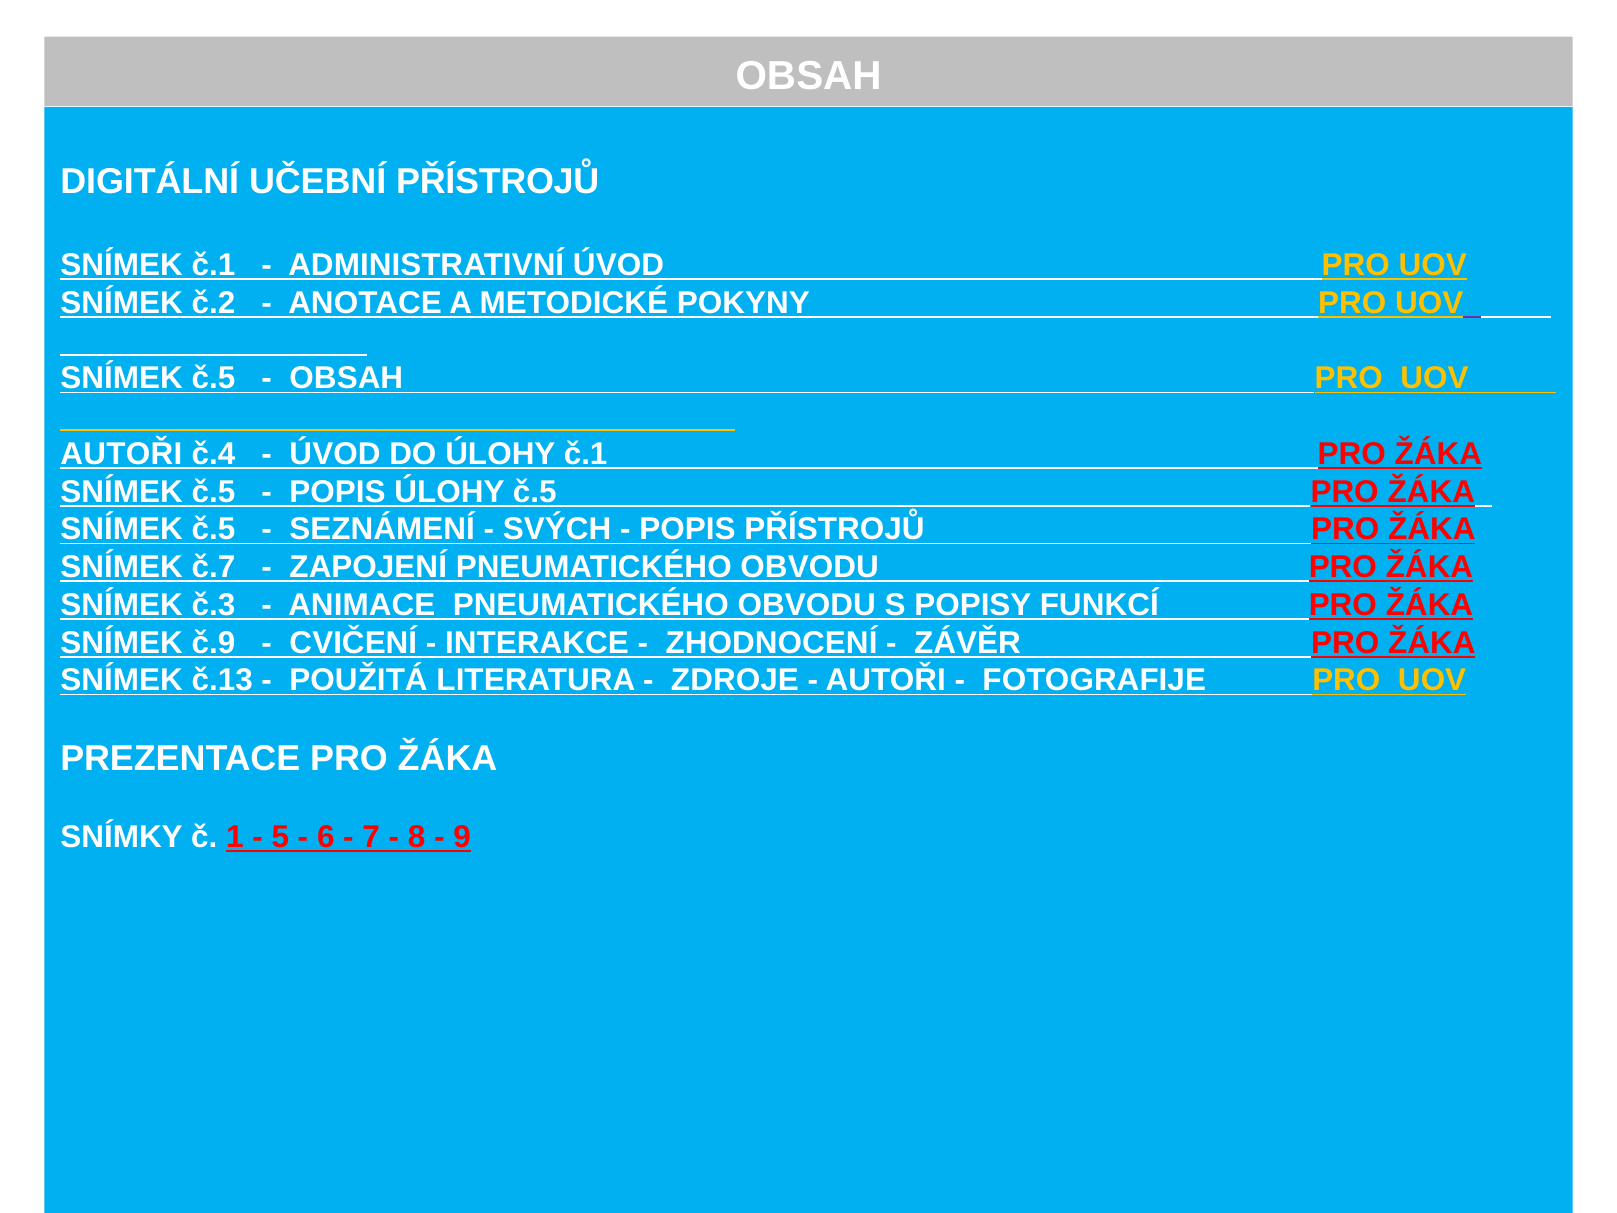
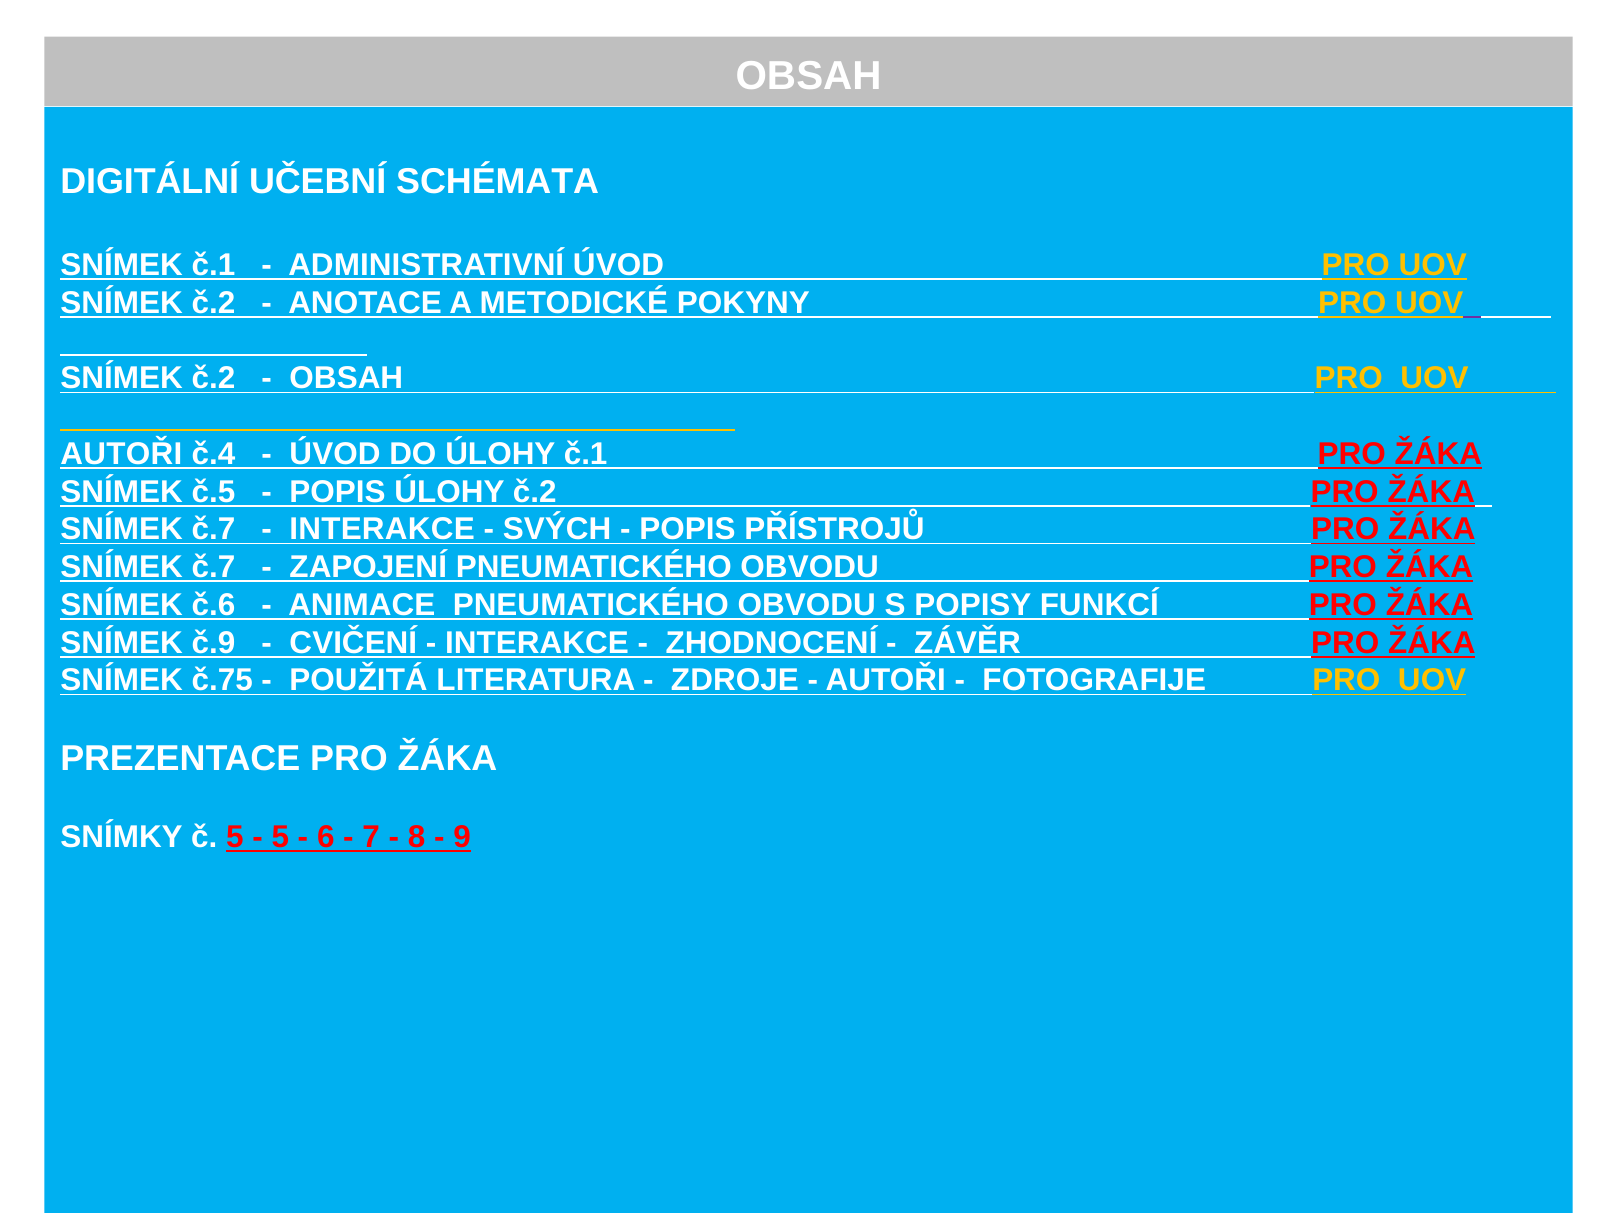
UČEBNÍ PŘÍSTROJŮ: PŘÍSTROJŮ -> SCHÉMATA
č.5 at (213, 378): č.5 -> č.2
ÚLOHY č.5: č.5 -> č.2
č.5 at (213, 529): č.5 -> č.7
SEZNÁMENÍ at (382, 529): SEZNÁMENÍ -> INTERAKCE
č.3: č.3 -> č.6
č.13: č.13 -> č.75
č 1: 1 -> 5
